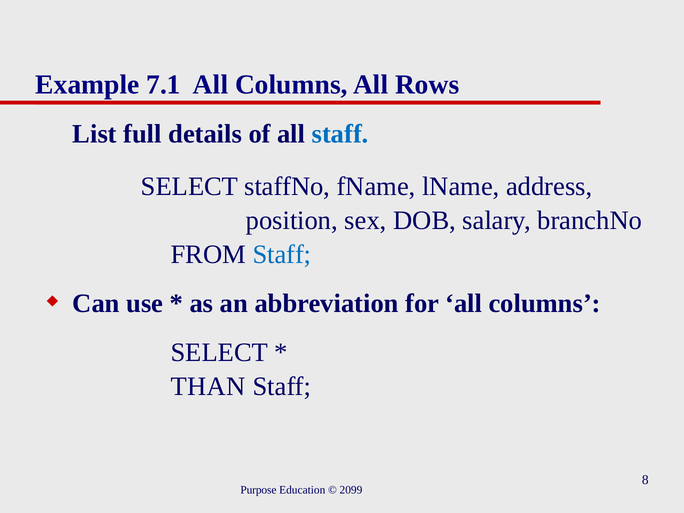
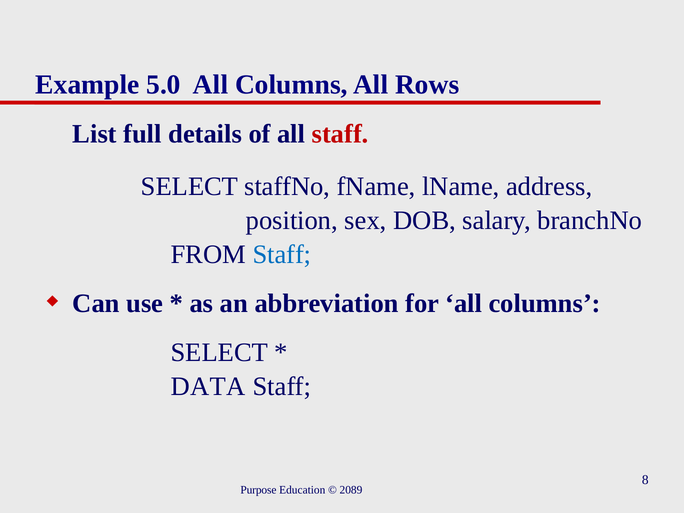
7.1: 7.1 -> 5.0
staff at (340, 134) colour: blue -> red
THAN: THAN -> DATA
2099: 2099 -> 2089
